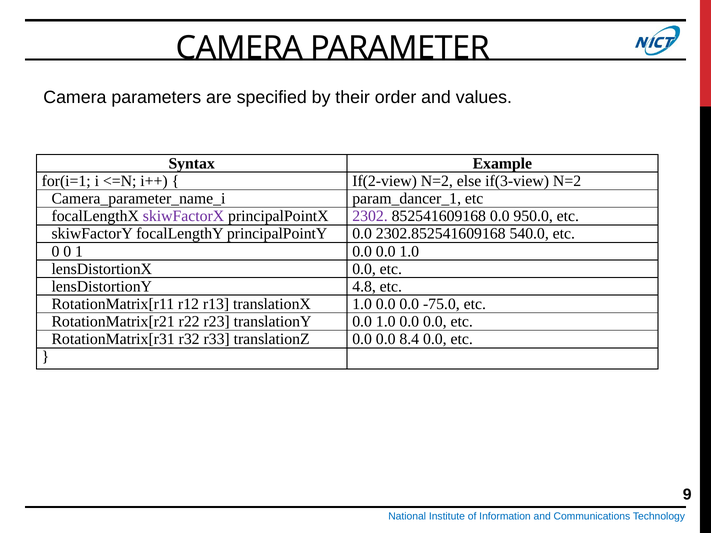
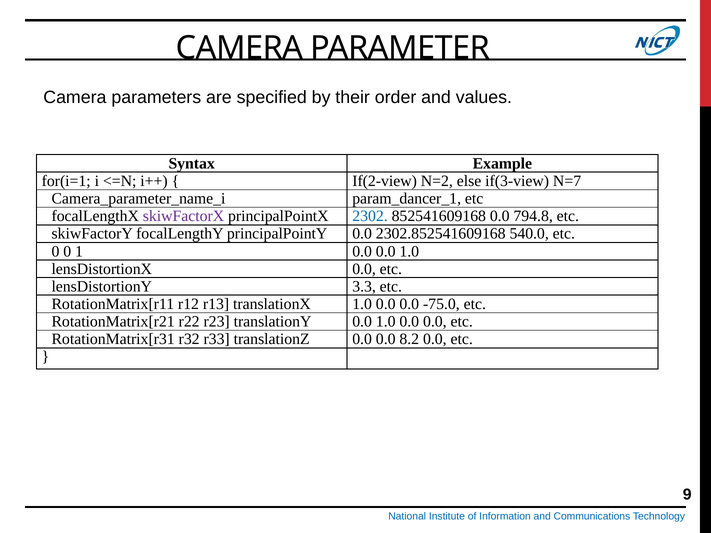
if(3-view N=2: N=2 -> N=7
2302 colour: purple -> blue
950.0: 950.0 -> 794.8
4.8: 4.8 -> 3.3
8.4: 8.4 -> 8.2
